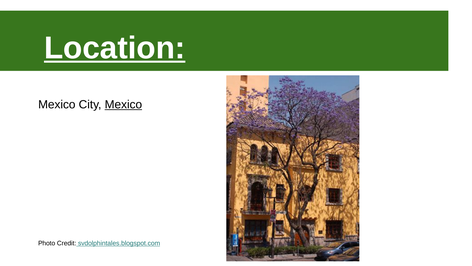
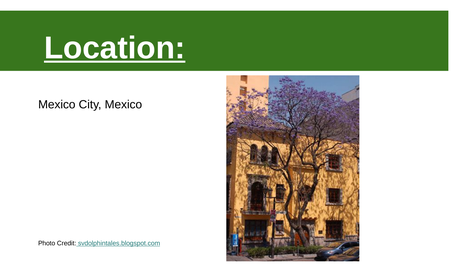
Mexico at (123, 104) underline: present -> none
